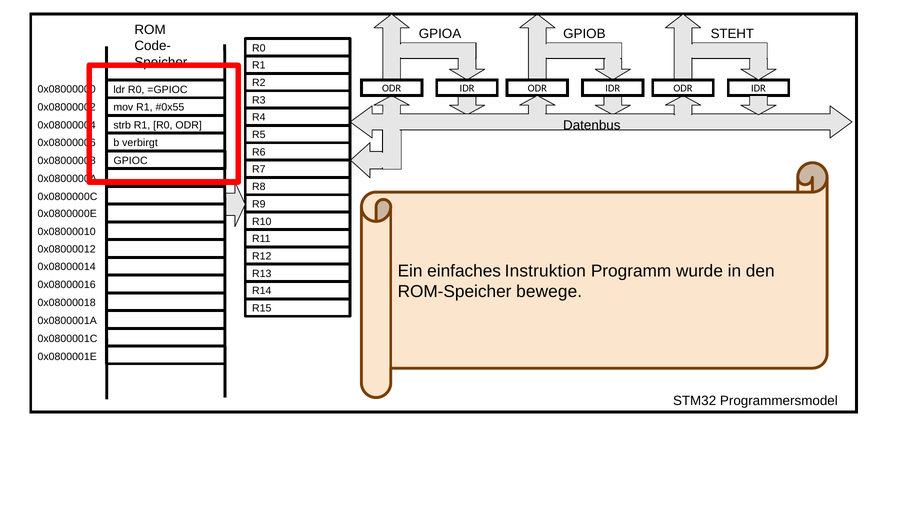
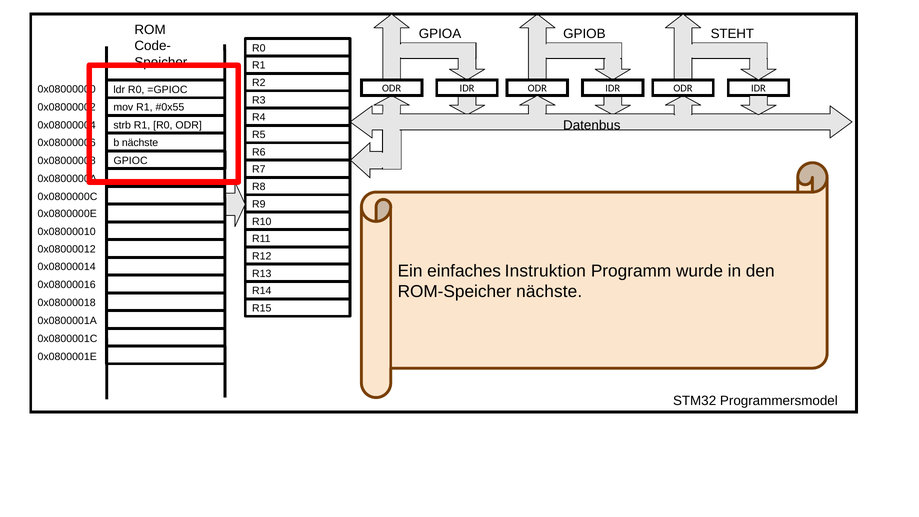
b verbirgt: verbirgt -> nächste
ROM-Speicher bewege: bewege -> nächste
